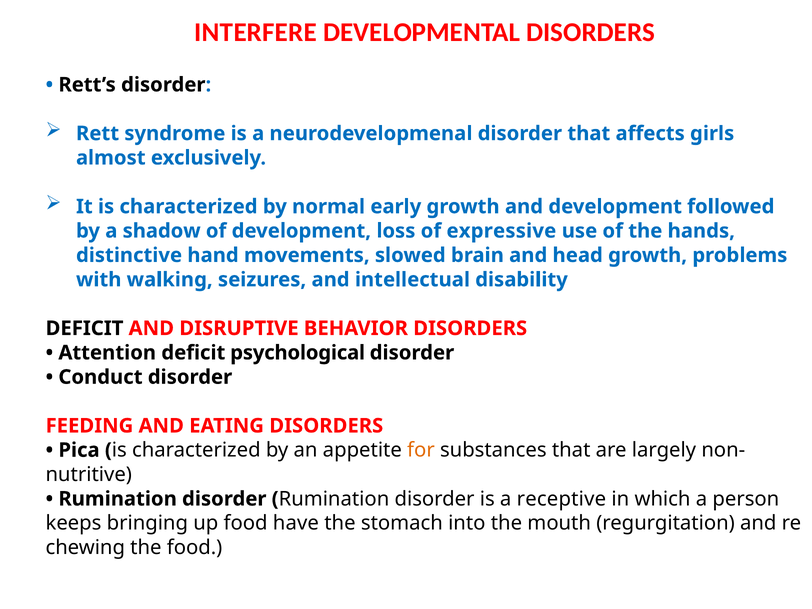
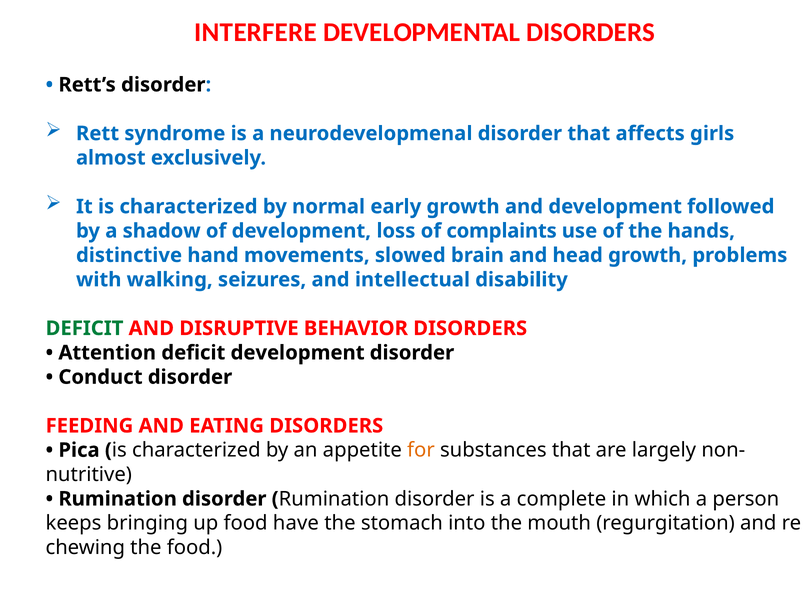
expressive: expressive -> complaints
DEFICIT at (84, 328) colour: black -> green
deficit psychological: psychological -> development
receptive: receptive -> complete
